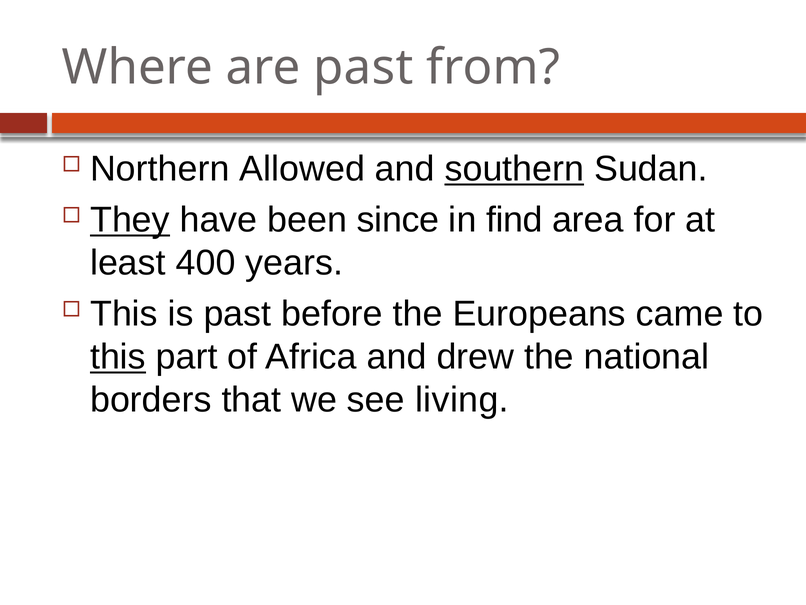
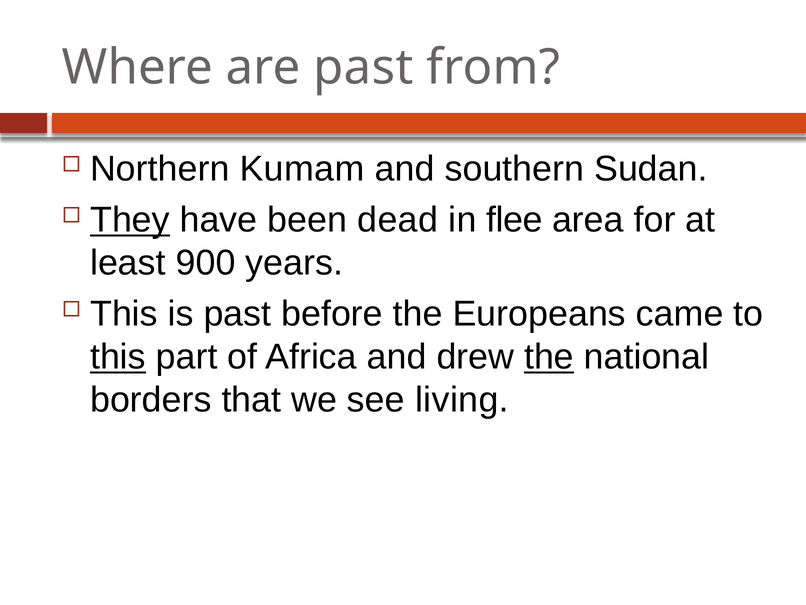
Allowed: Allowed -> Kumam
southern underline: present -> none
since: since -> dead
find: find -> flee
400: 400 -> 900
the at (549, 357) underline: none -> present
